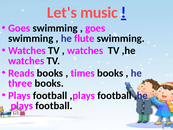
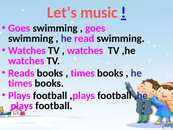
flute: flute -> read
three at (20, 83): three -> times
